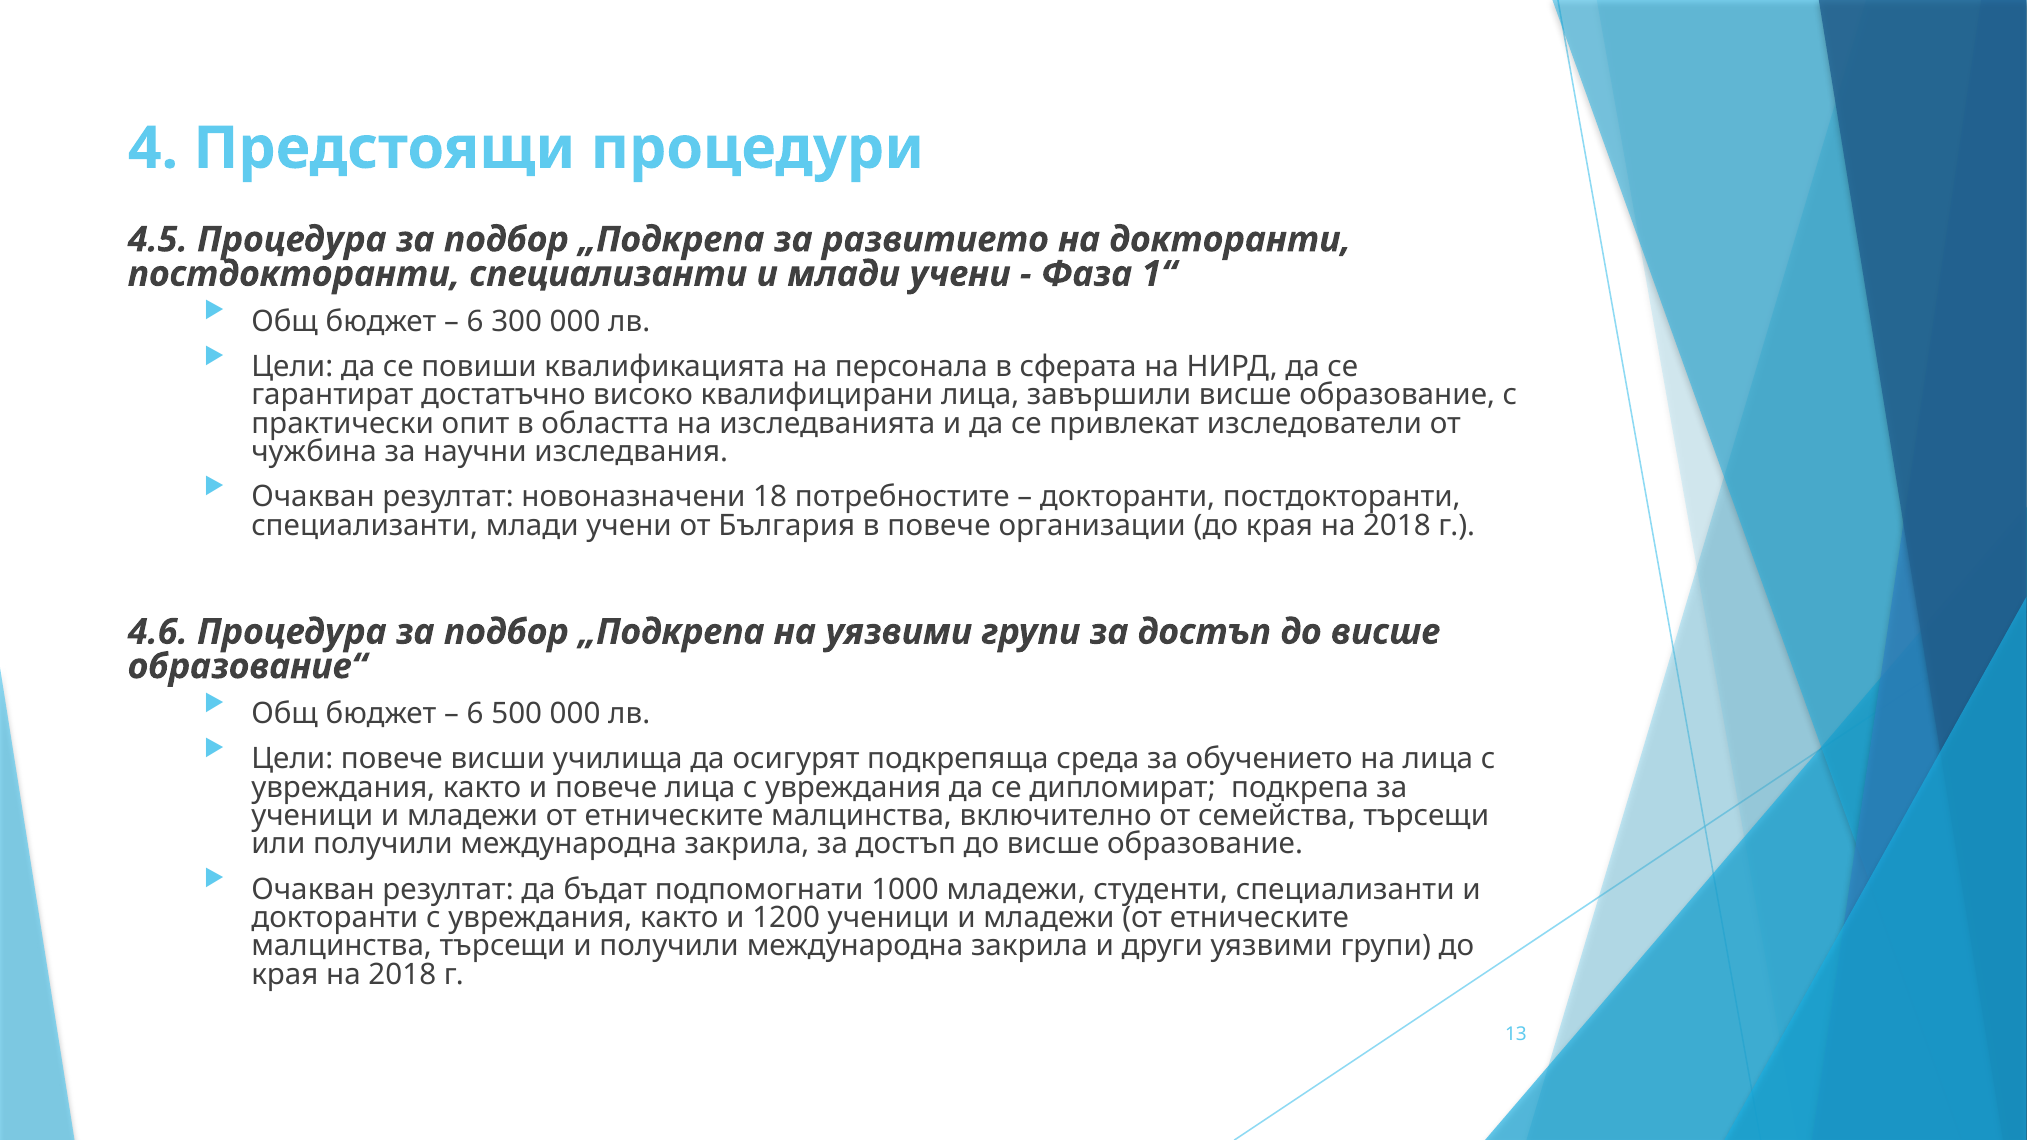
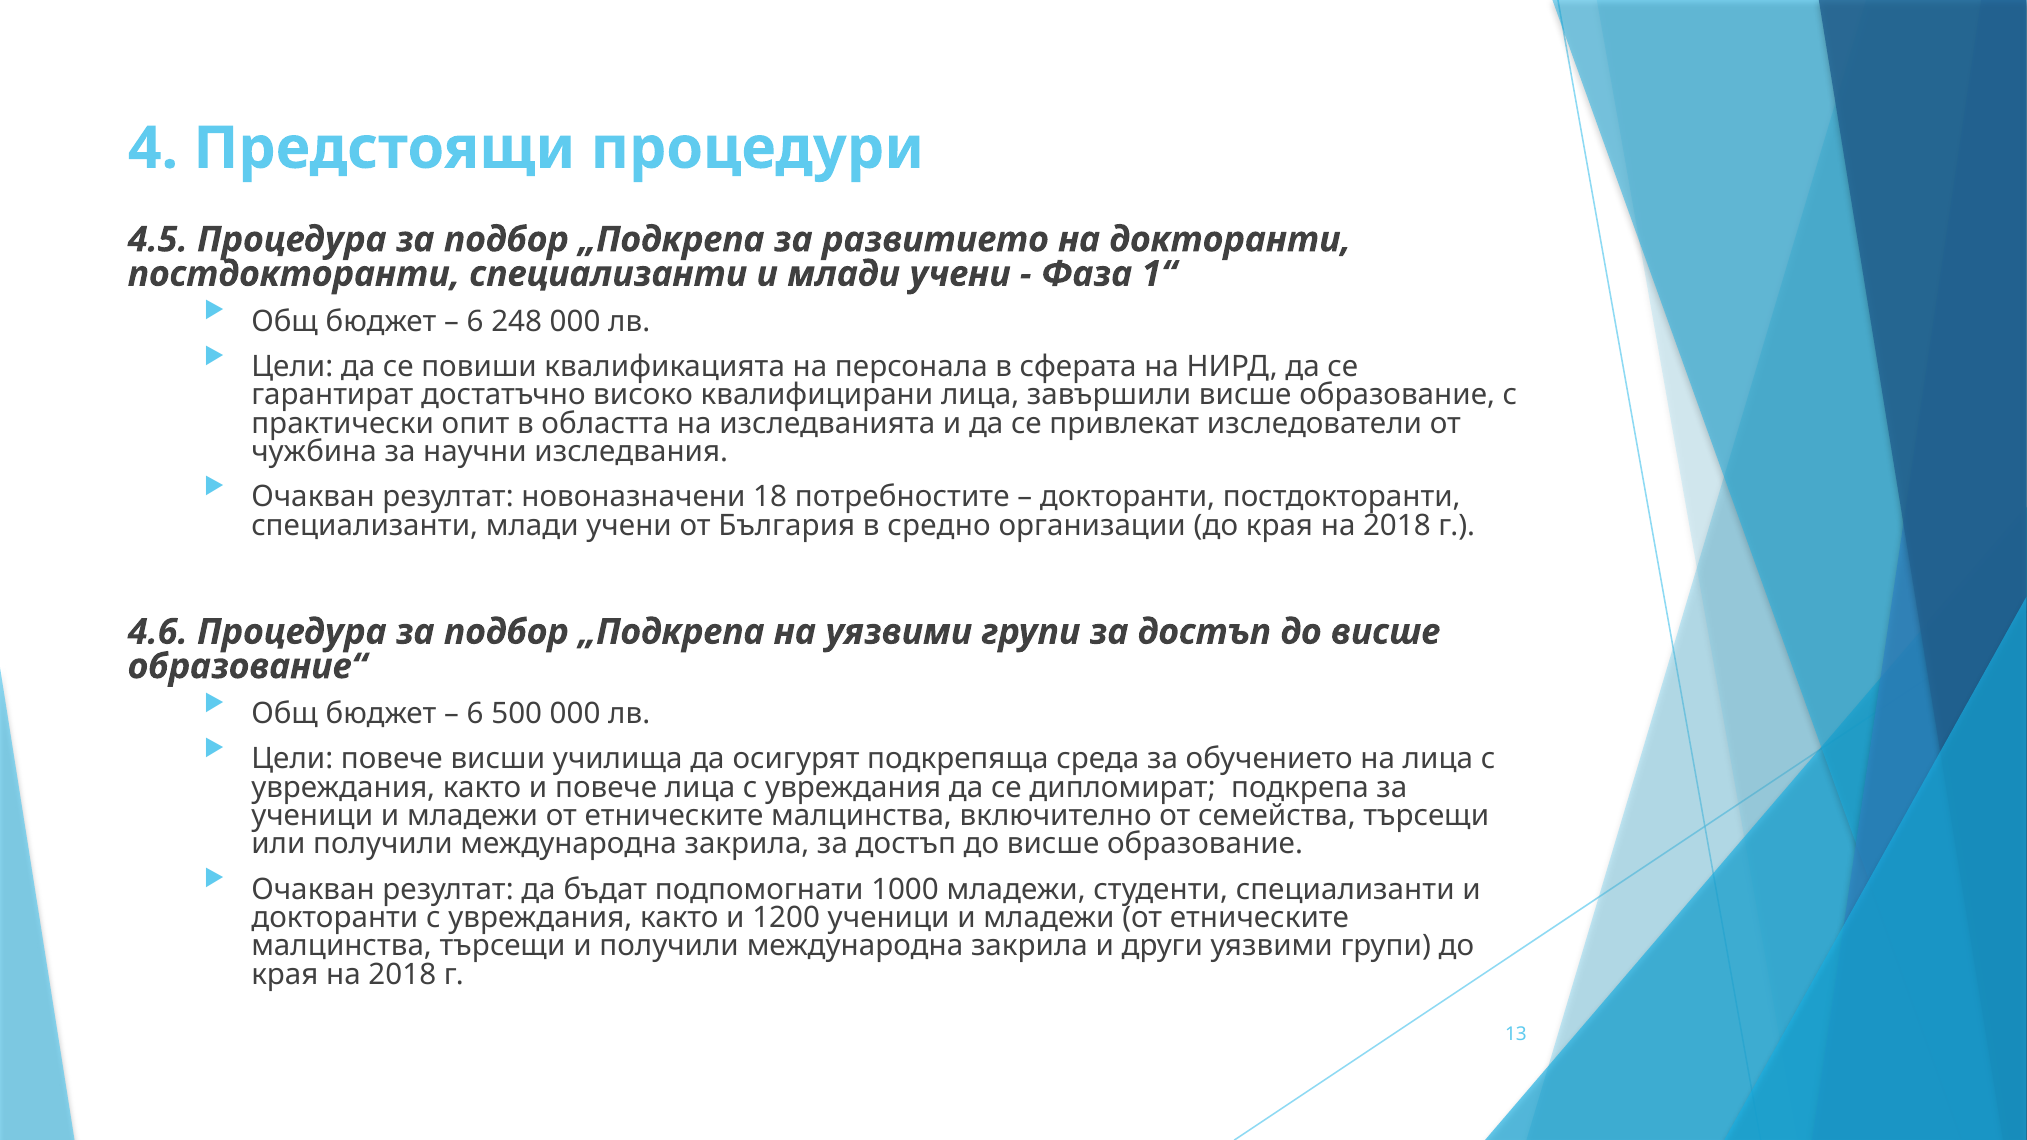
300: 300 -> 248
в повече: повече -> средно
